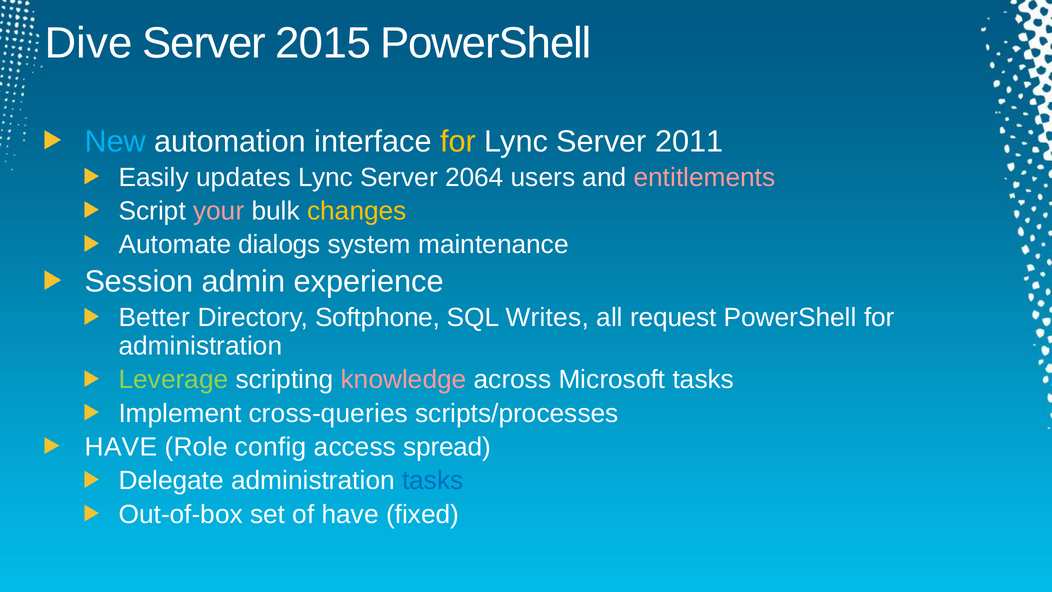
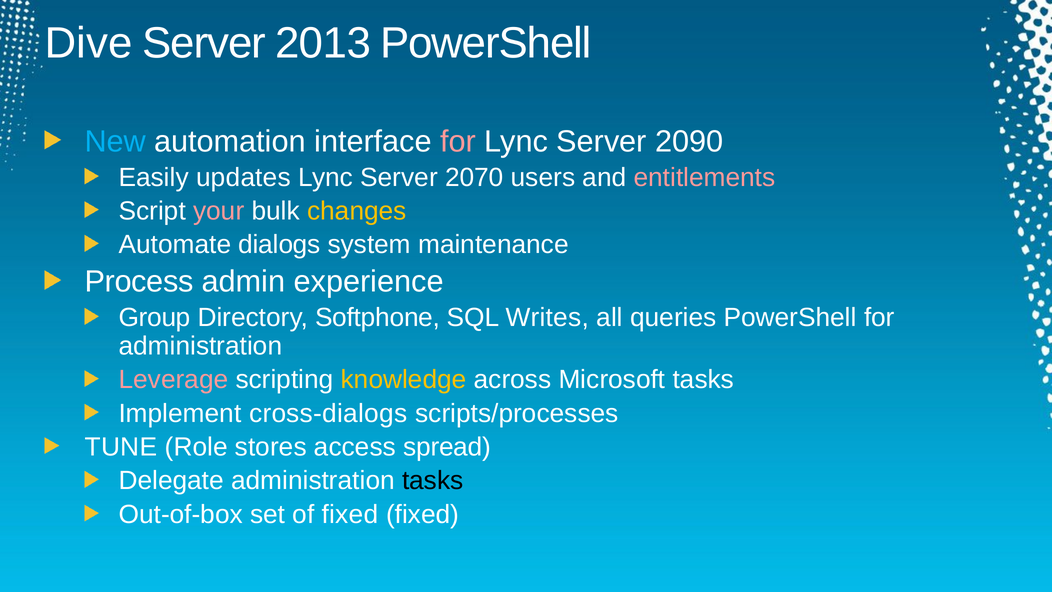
2015: 2015 -> 2013
for at (458, 141) colour: yellow -> pink
2011: 2011 -> 2090
2064: 2064 -> 2070
Session: Session -> Process
Better: Better -> Group
request: request -> queries
Leverage colour: light green -> pink
knowledge colour: pink -> yellow
cross-queries: cross-queries -> cross-dialogs
HAVE at (121, 447): HAVE -> TUNE
config: config -> stores
tasks at (433, 481) colour: blue -> black
of have: have -> fixed
